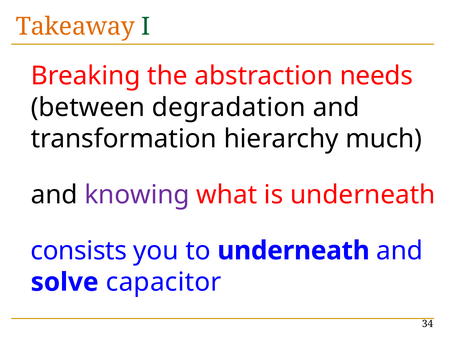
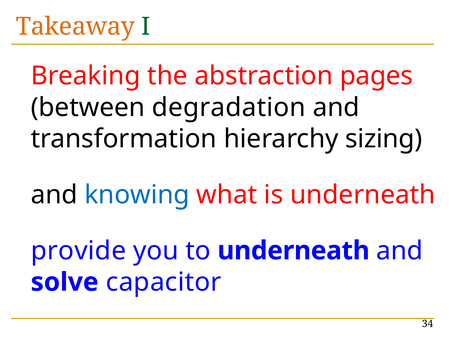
needs: needs -> pages
much: much -> sizing
knowing colour: purple -> blue
consists: consists -> provide
